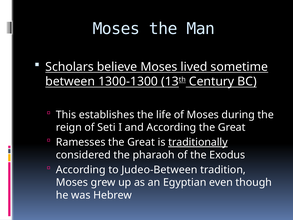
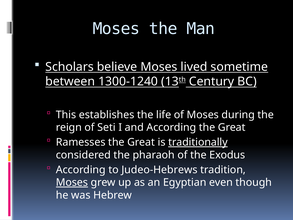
1300-1300: 1300-1300 -> 1300-1240
Judeo-Between: Judeo-Between -> Judeo-Hebrews
Moses at (72, 182) underline: none -> present
